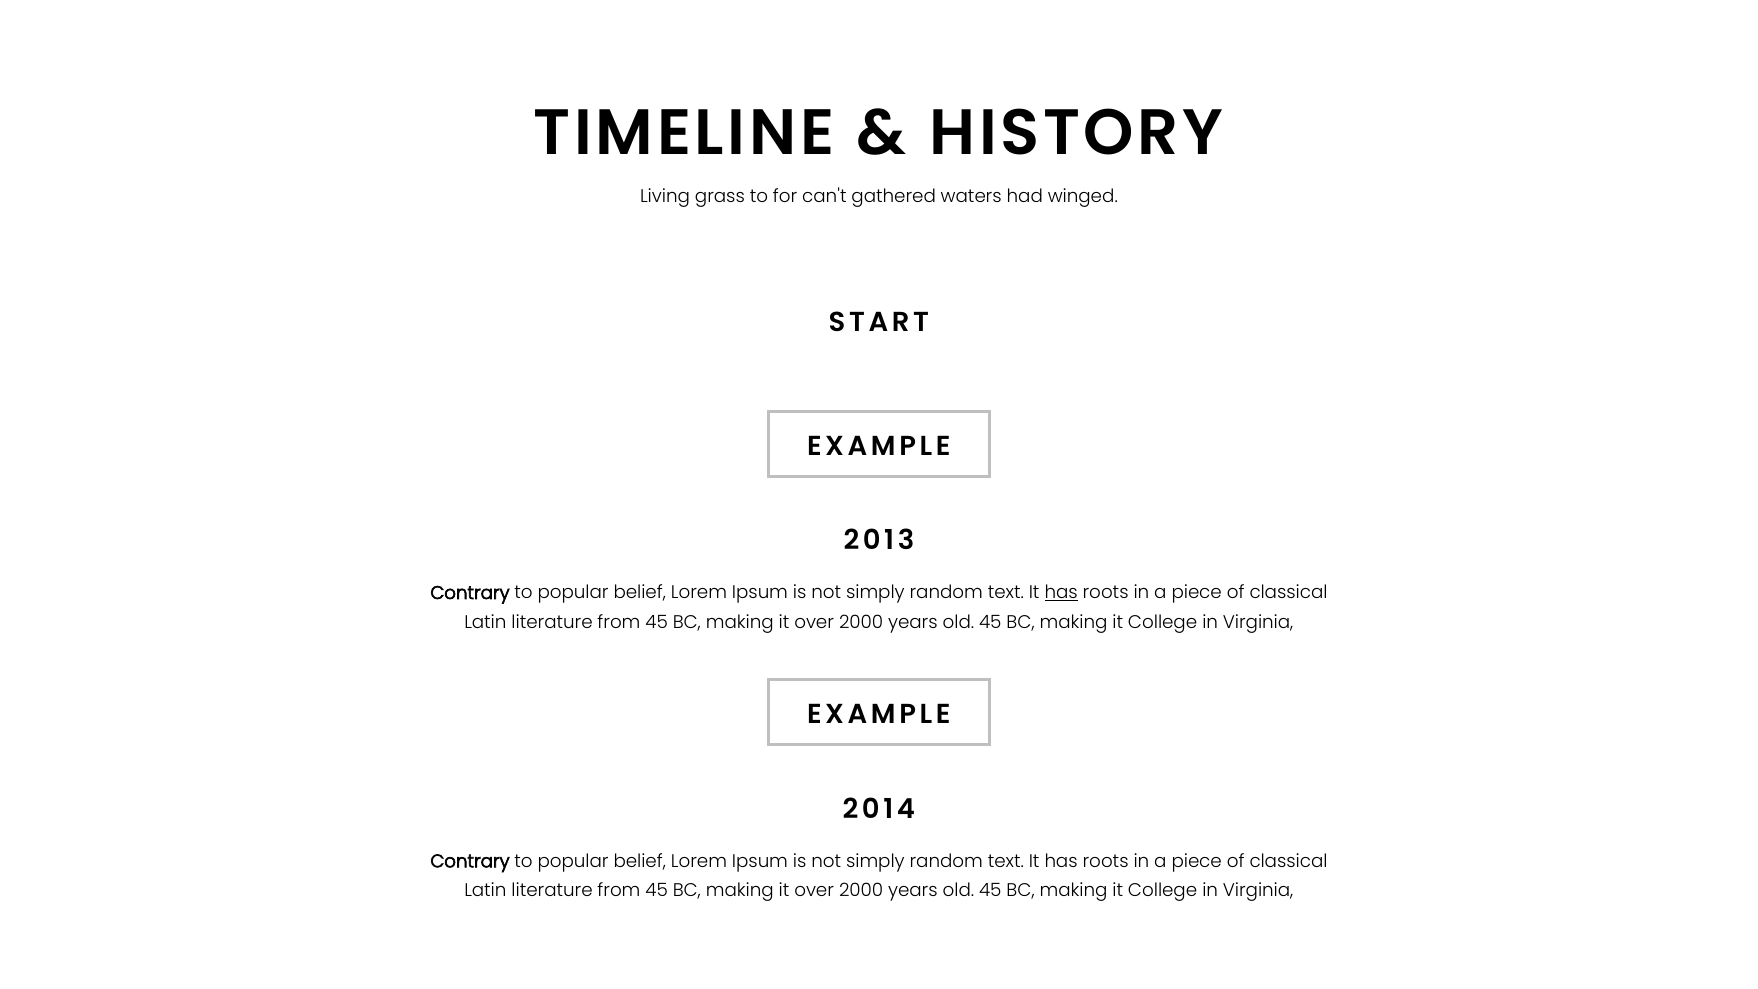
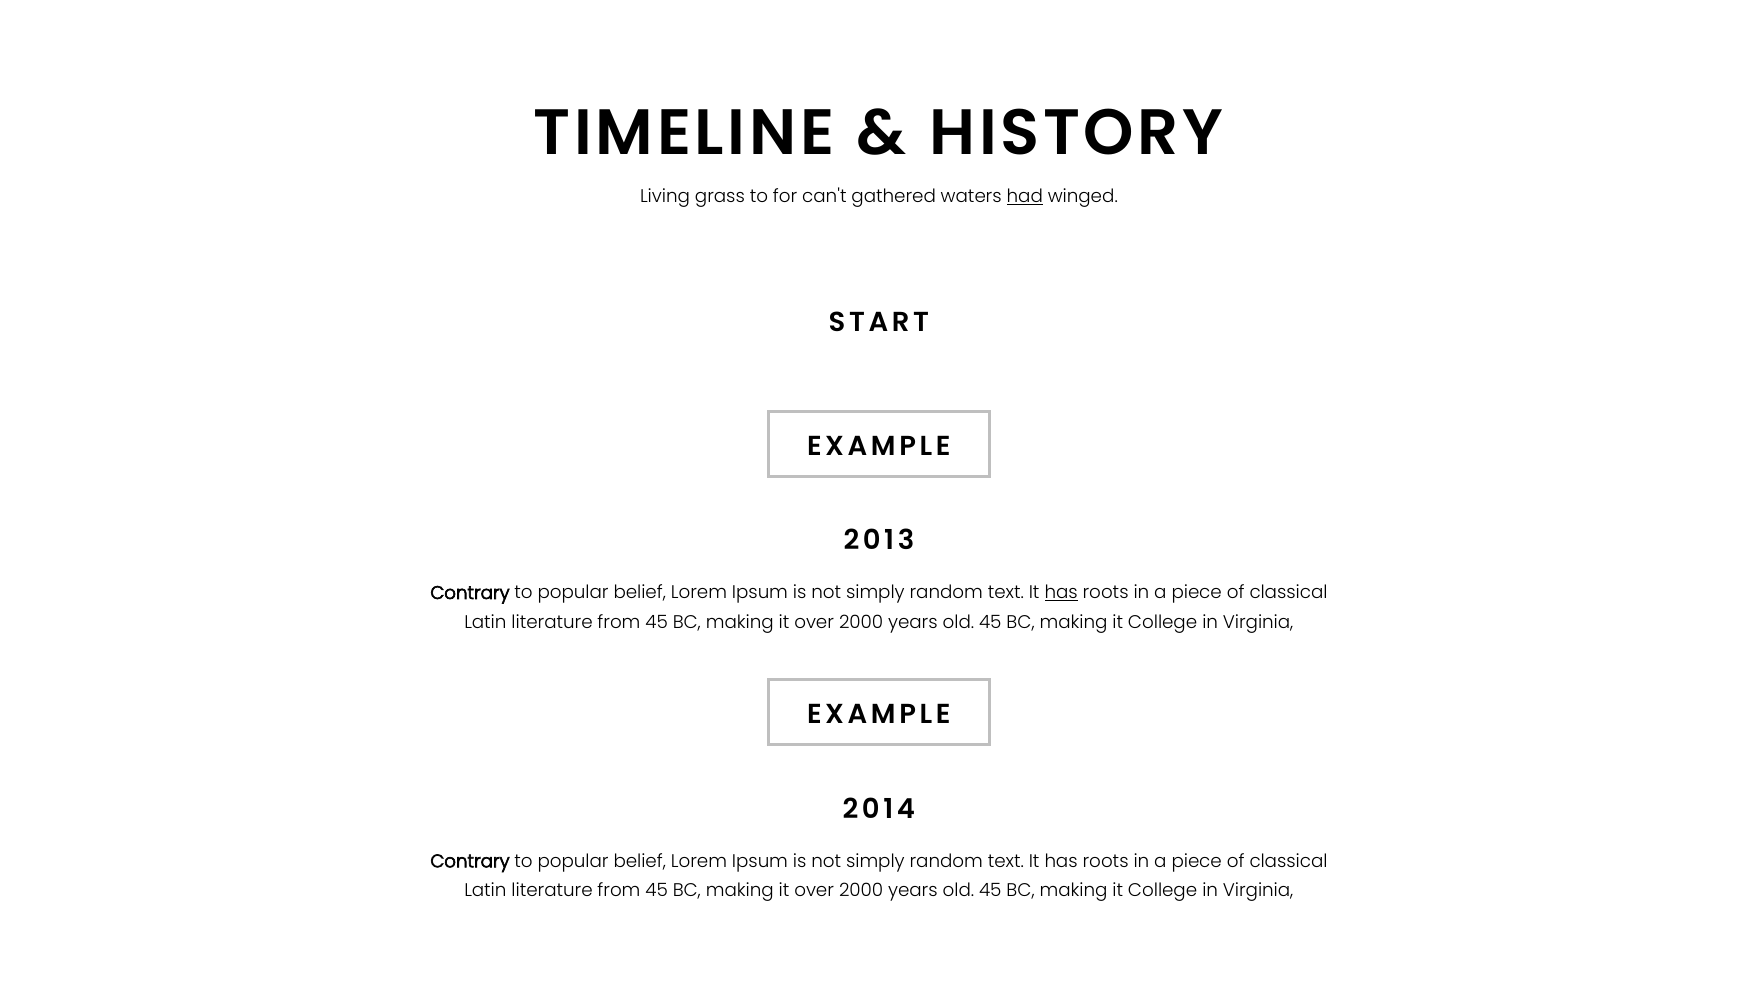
had underline: none -> present
